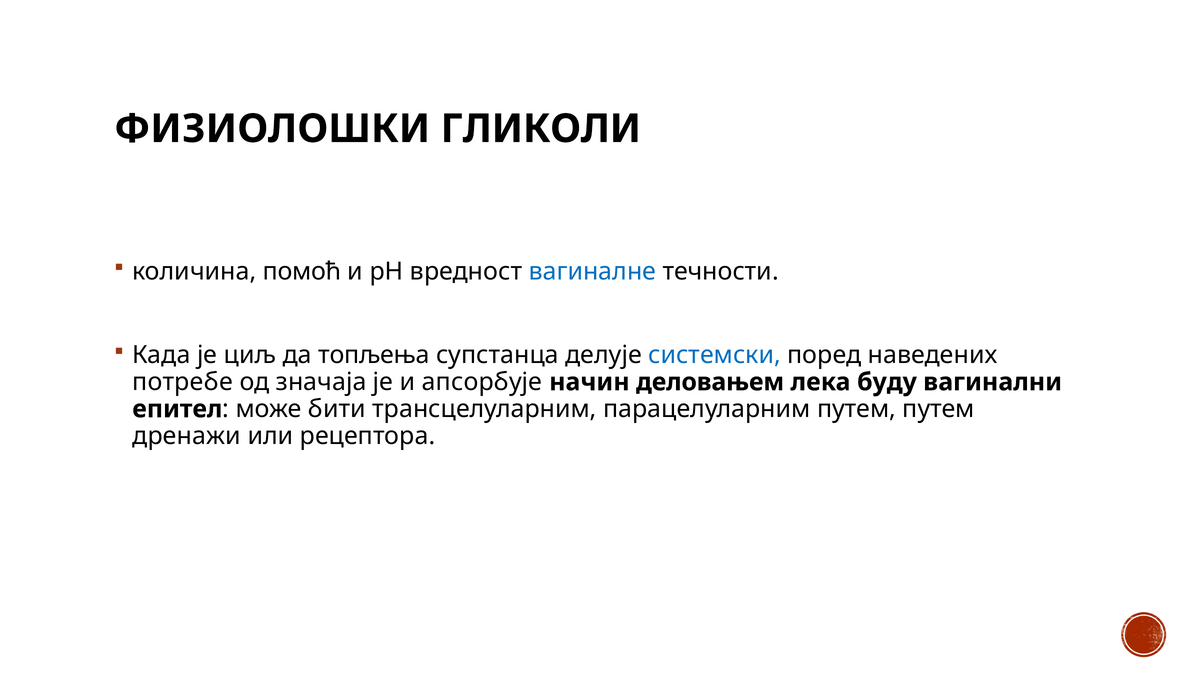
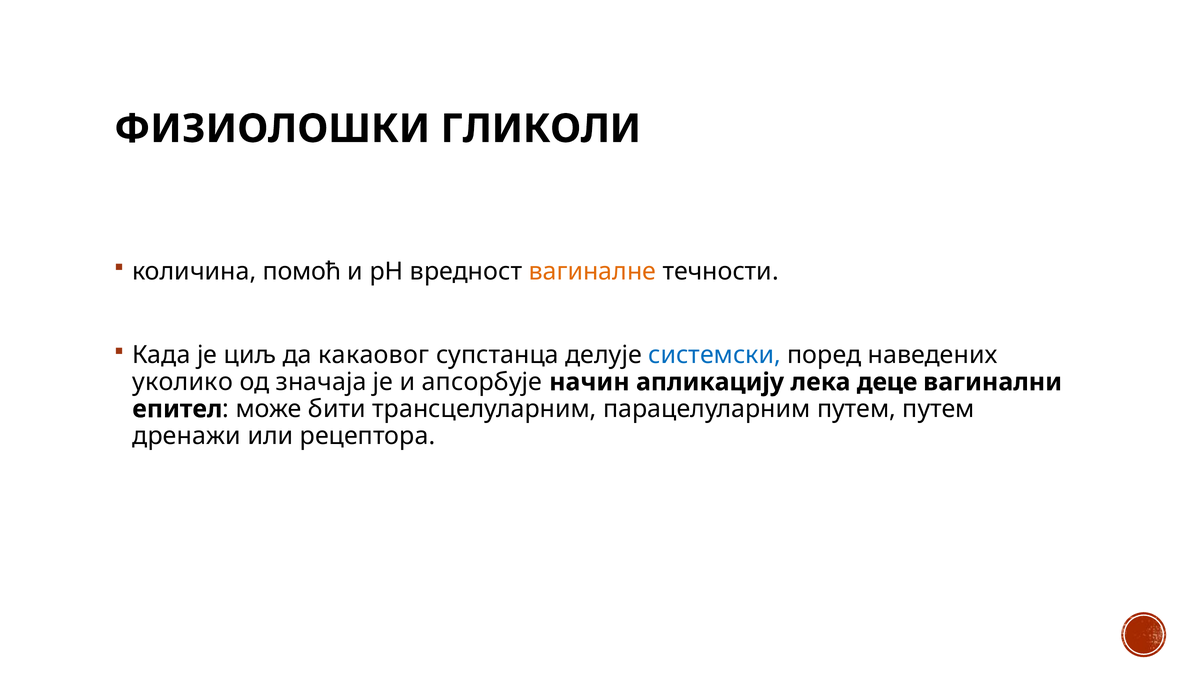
вагиналне colour: blue -> orange
топљења: топљења -> какаовог
потребе: потребе -> уколико
деловањем: деловањем -> апликацију
буду: буду -> деце
